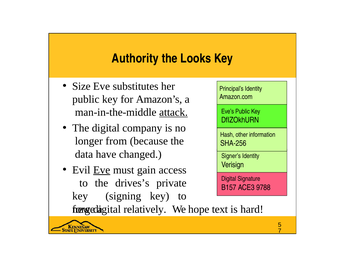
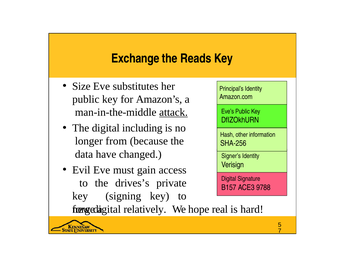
Authority: Authority -> Exchange
Looks: Looks -> Reads
company: company -> including
Eve at (102, 170) underline: present -> none
text: text -> real
